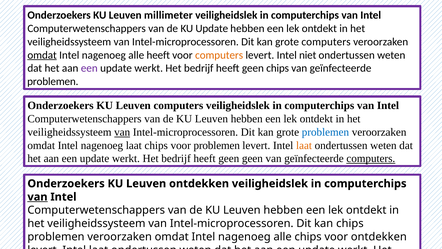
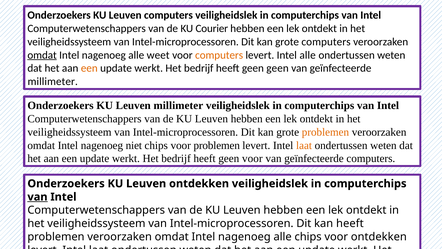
Leuven millimeter: millimeter -> computers
KU Update: Update -> Courier
alle heeft: heeft -> weet
Intel niet: niet -> alle
een at (89, 68) colour: purple -> orange
geen chips: chips -> geen
problemen at (53, 81): problemen -> millimeter
Leuven computers: computers -> millimeter
van at (122, 132) underline: present -> none
problemen at (325, 132) colour: blue -> orange
nagenoeg laat: laat -> niet
geen geen: geen -> voor
computers at (371, 158) underline: present -> none
kan chips: chips -> heeft
